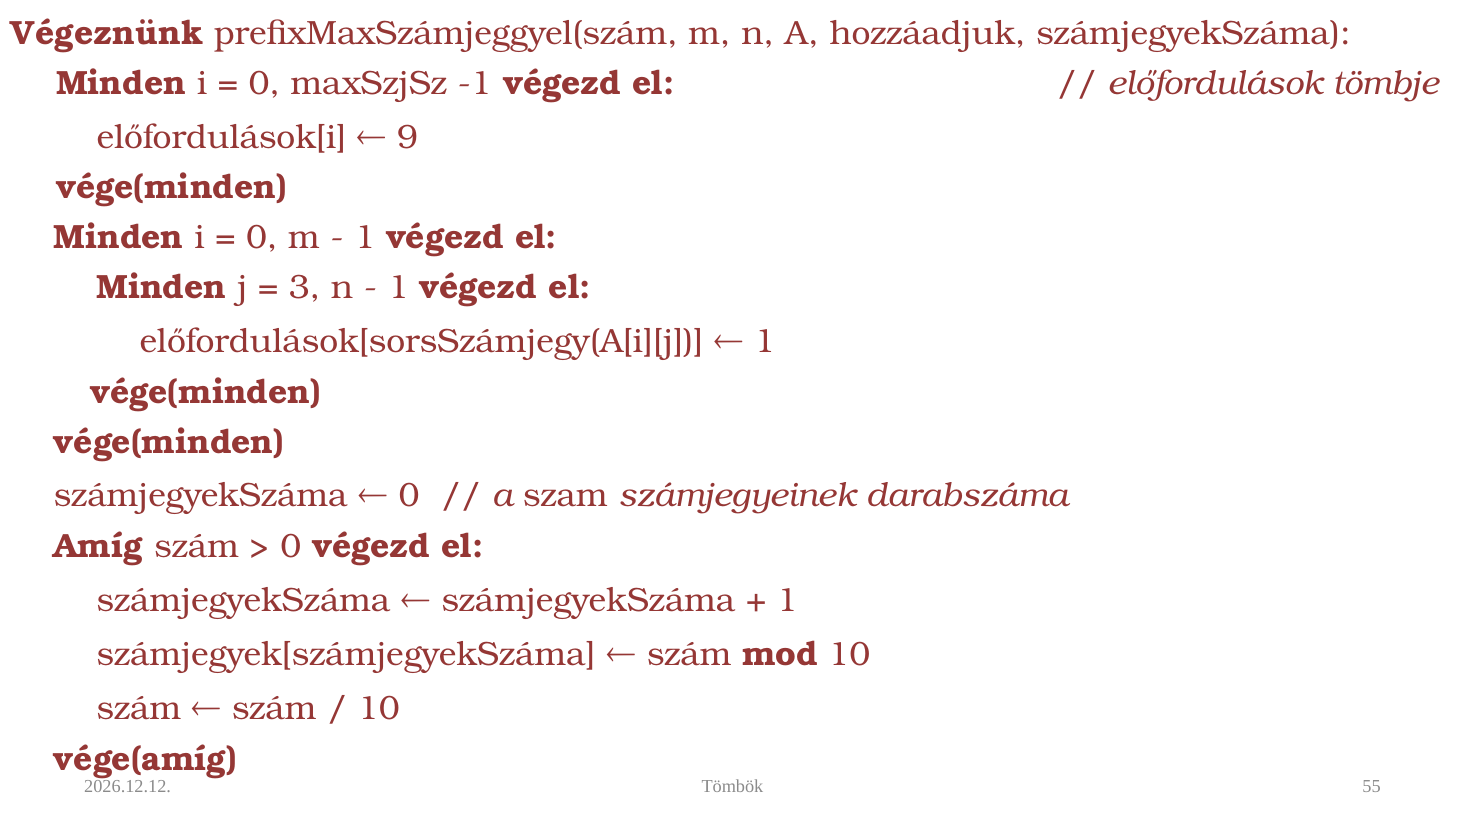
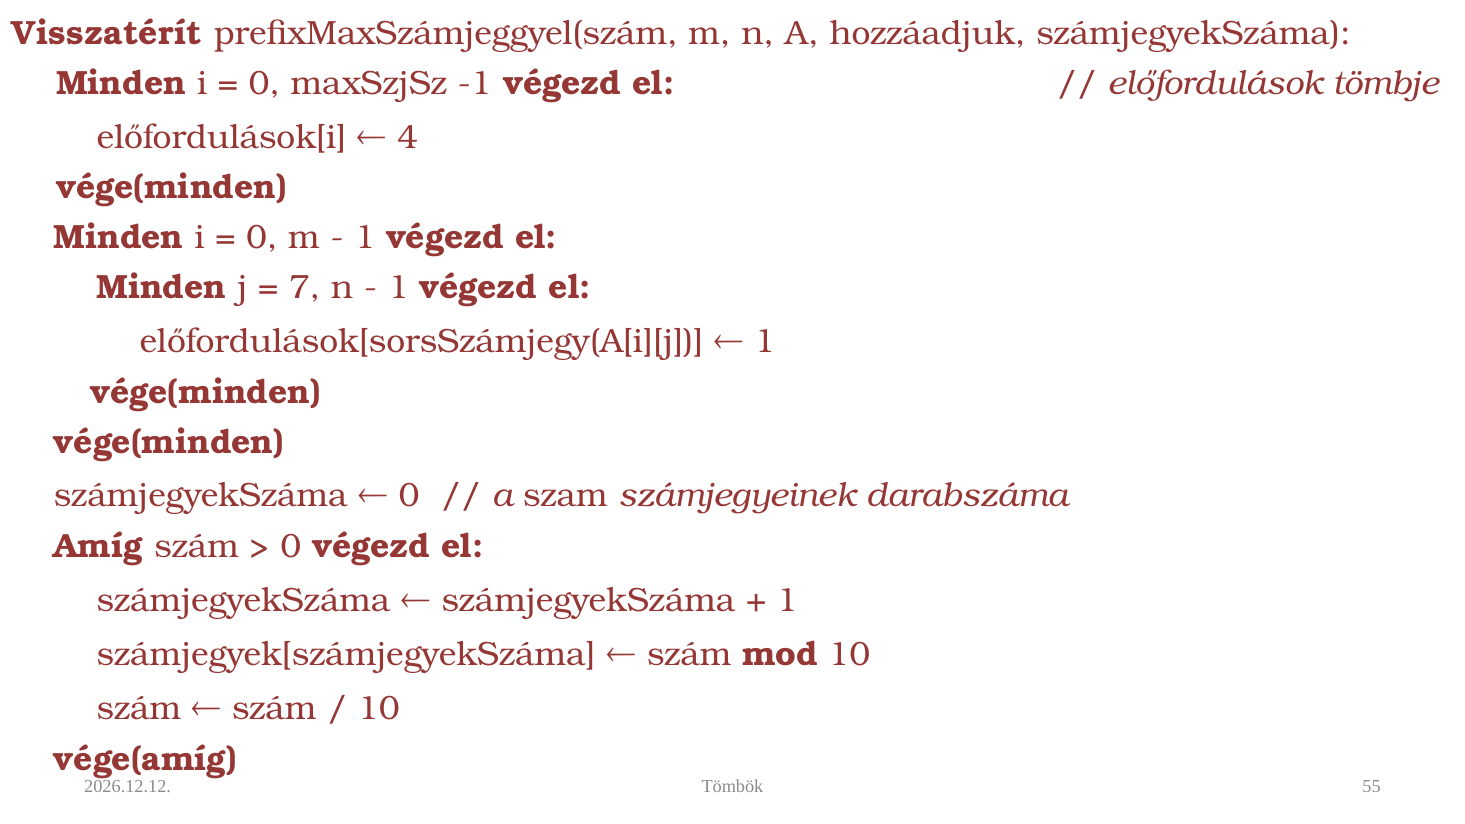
Végeznünk: Végeznünk -> Visszatérít
9: 9 -> 4
3: 3 -> 7
